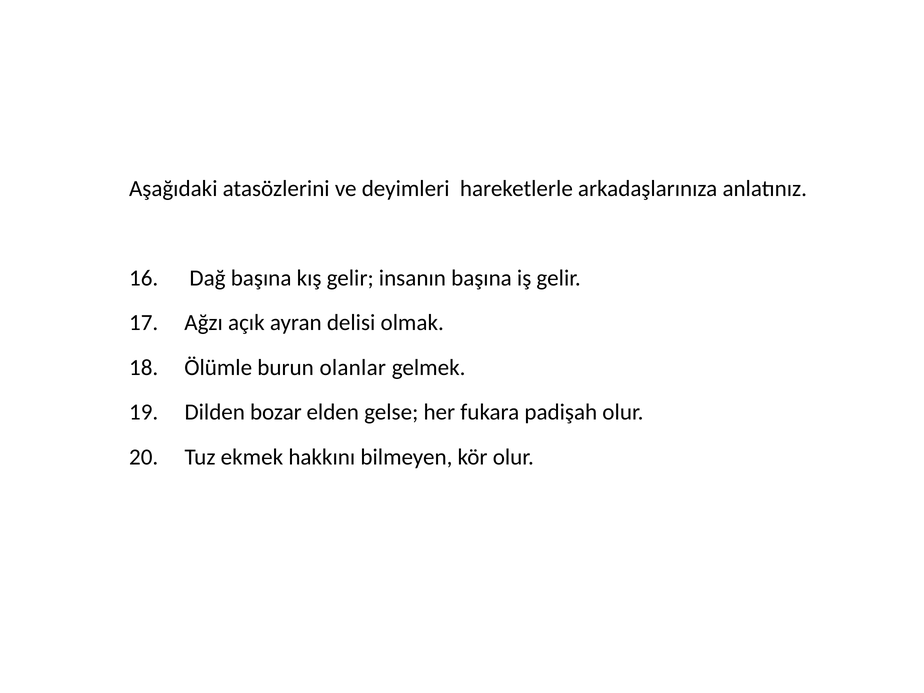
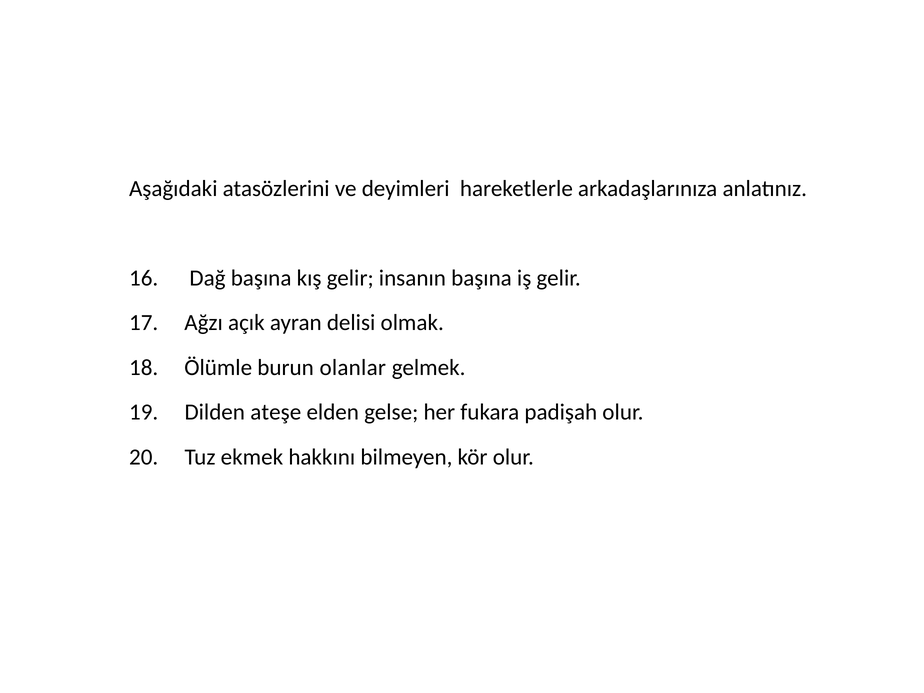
bozar: bozar -> ateşe
